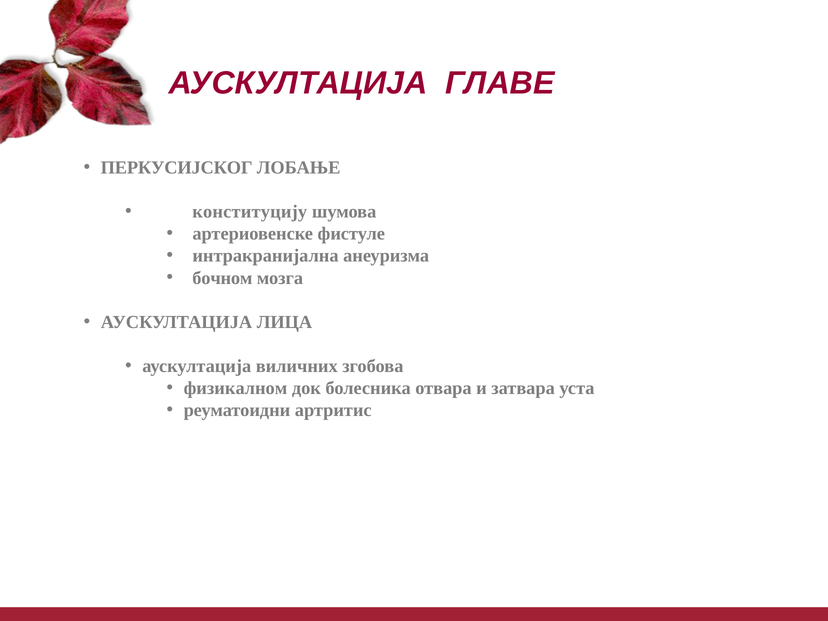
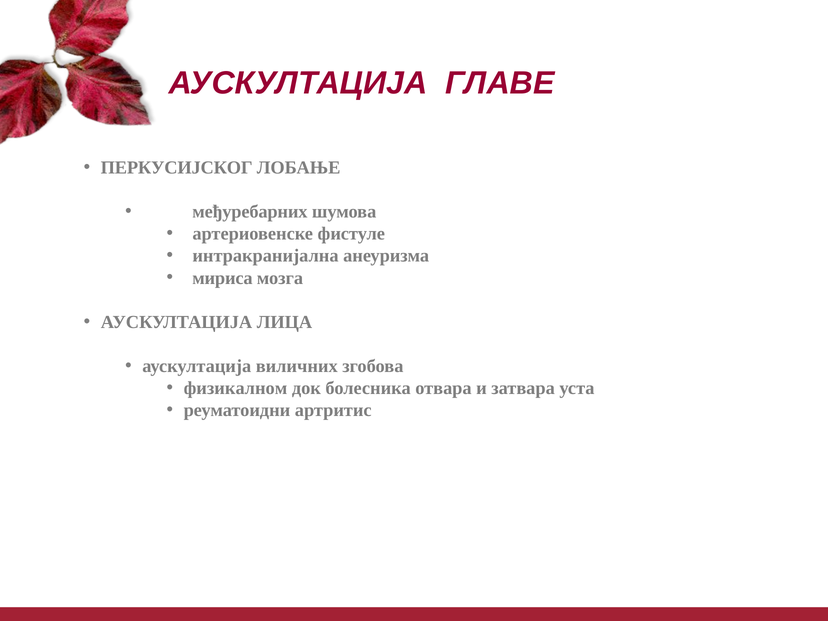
конституцију: конституцију -> међуребарних
бочном: бочном -> мириса
